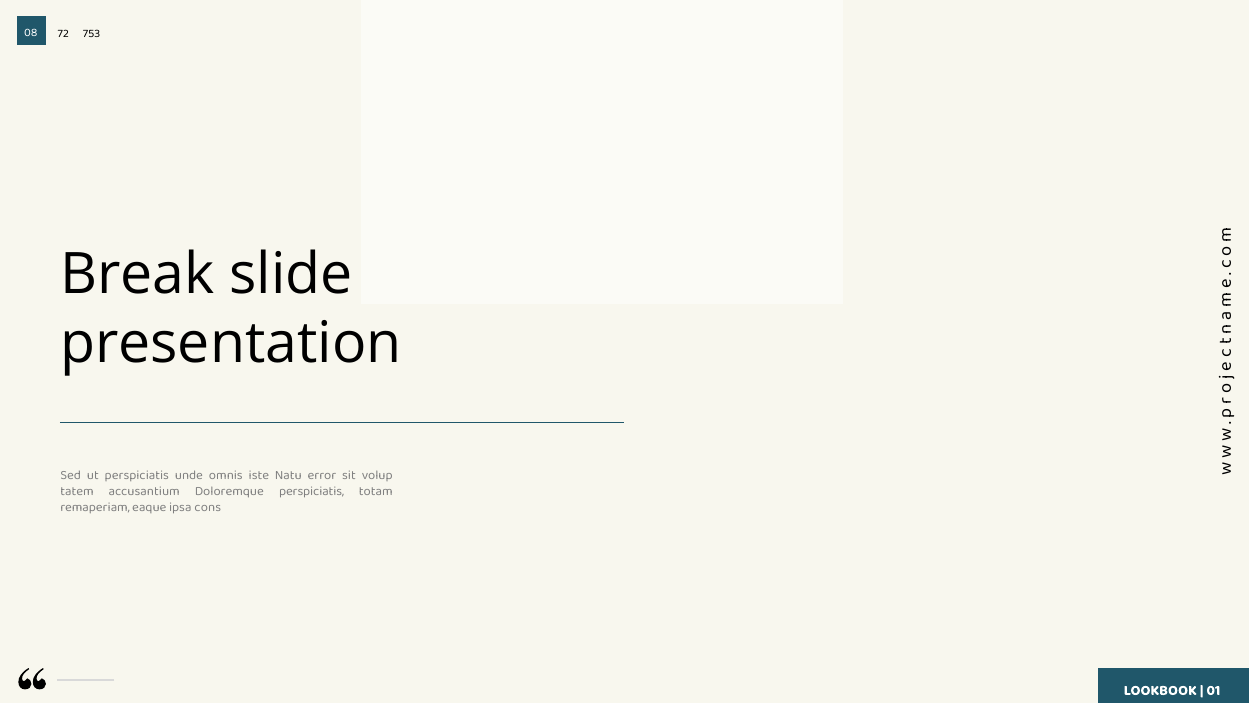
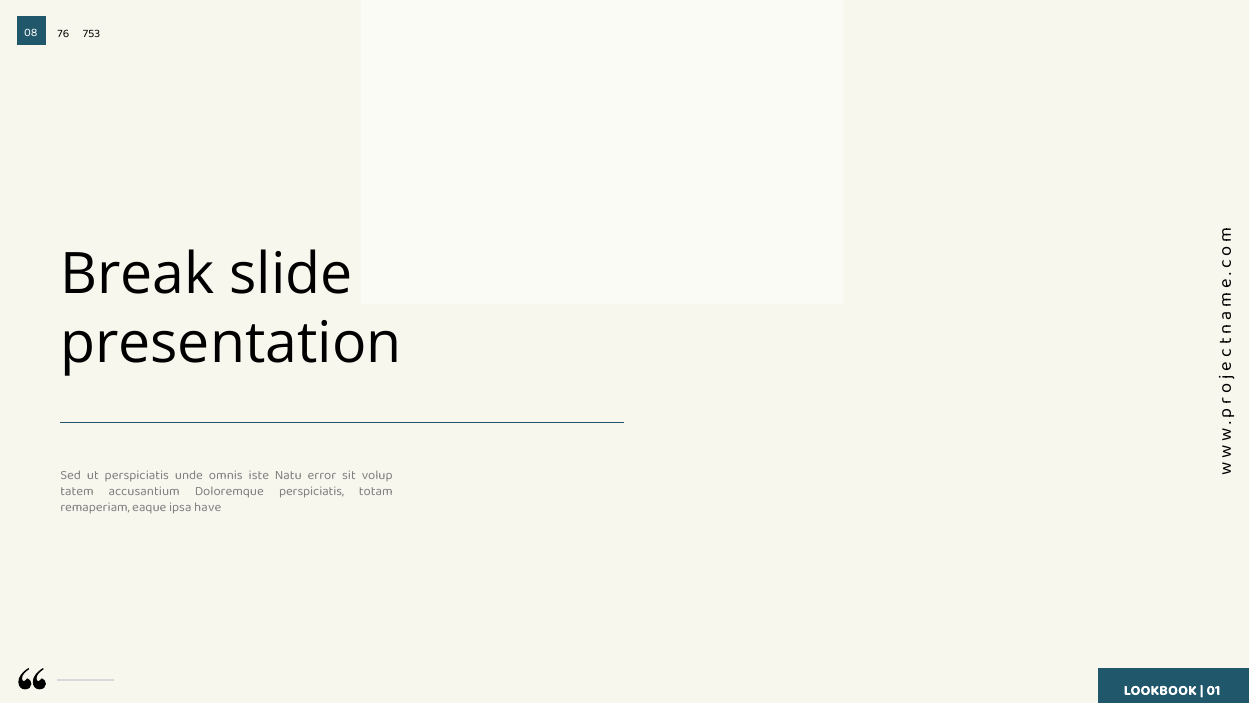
72: 72 -> 76
cons: cons -> have
